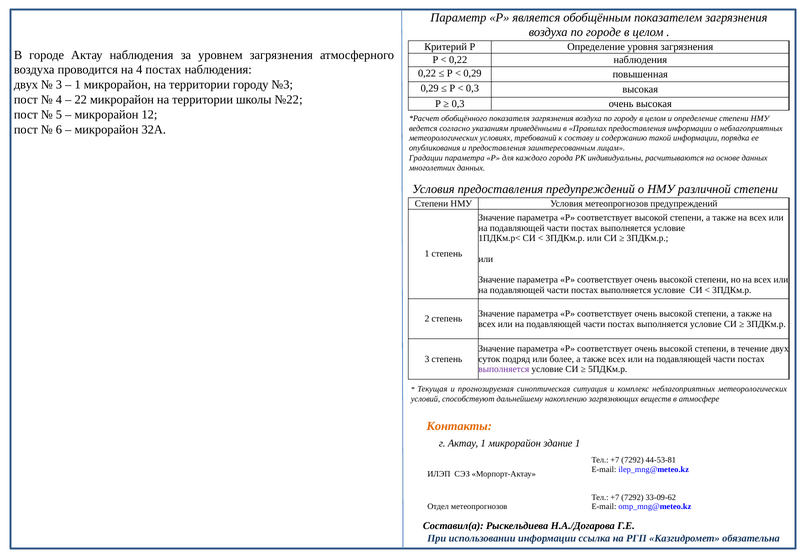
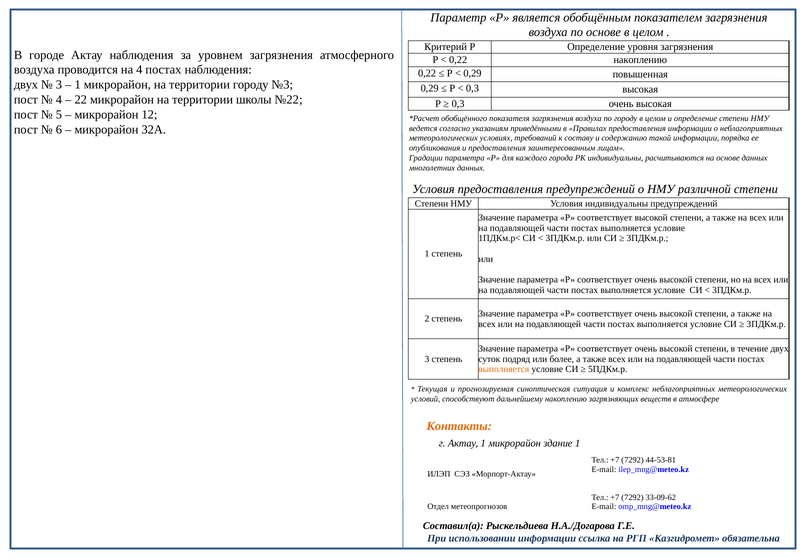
по городе: городе -> основе
0,22 наблюдения: наблюдения -> накоплению
Условия метеопрогнозов: метеопрогнозов -> индивидуальны
выполняется at (504, 369) colour: purple -> orange
